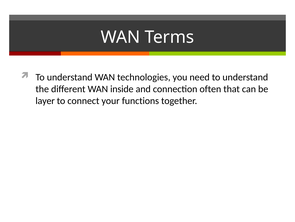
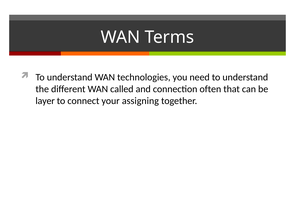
inside: inside -> called
functions: functions -> assigning
